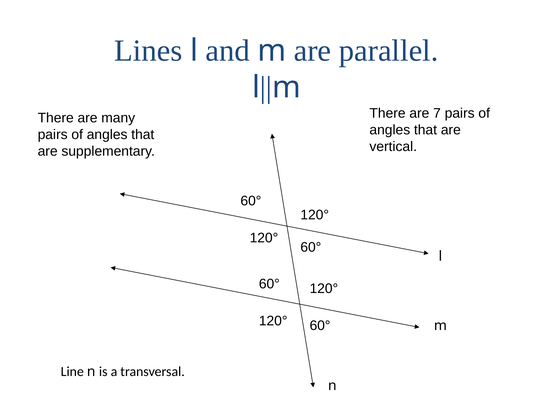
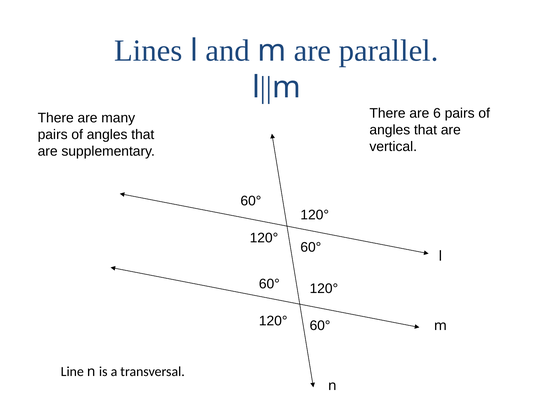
7: 7 -> 6
